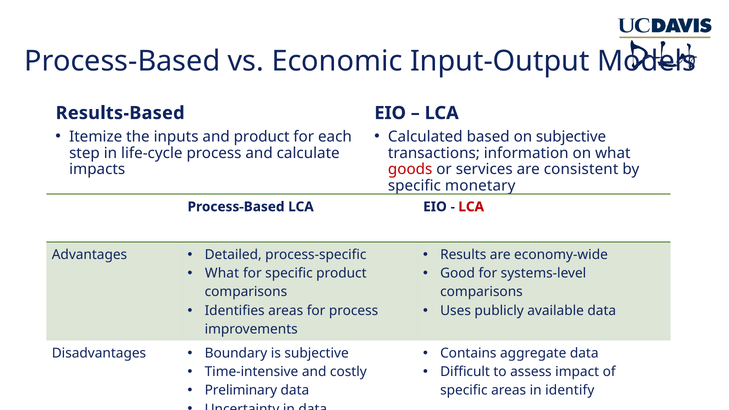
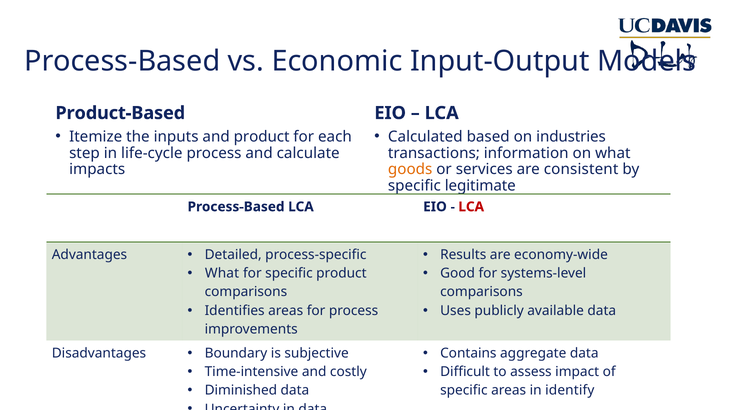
Results-Based: Results-Based -> Product-Based
on subjective: subjective -> industries
goods colour: red -> orange
monetary: monetary -> legitimate
Preliminary: Preliminary -> Diminished
